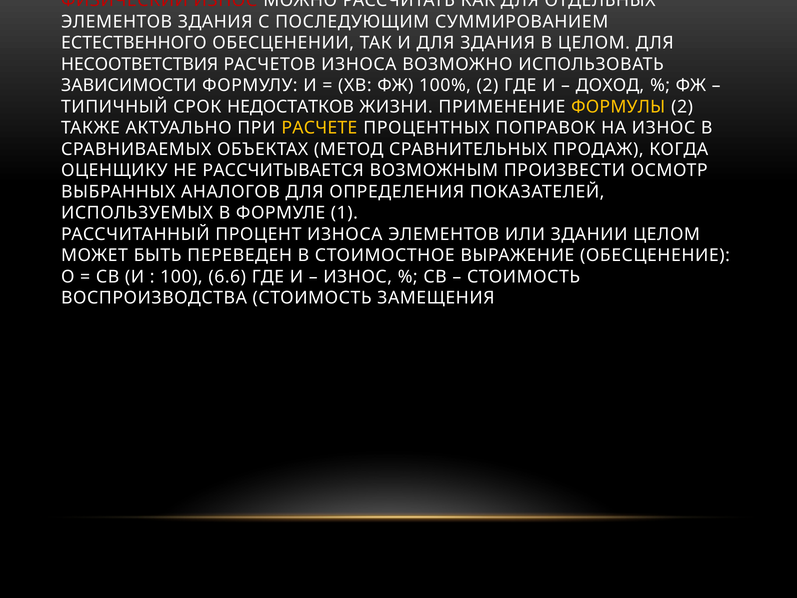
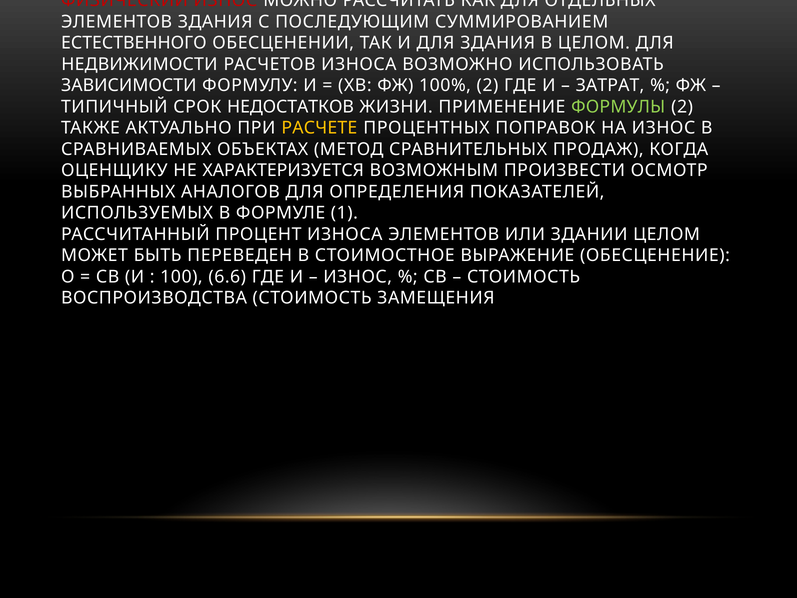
НЕСООТВЕТСТВИЯ: НЕСООТВЕТСТВИЯ -> НЕДВИЖИМОСТИ
ДОХОД: ДОХОД -> ЗАТРАТ
ФОРМУЛЫ colour: yellow -> light green
РАССЧИТЫВАЕТСЯ: РАССЧИТЫВАЕТСЯ -> ХАРАКТЕРИЗУЕТСЯ
